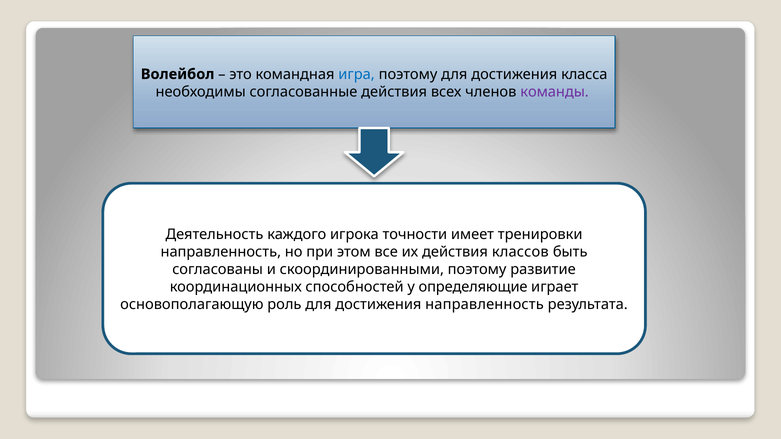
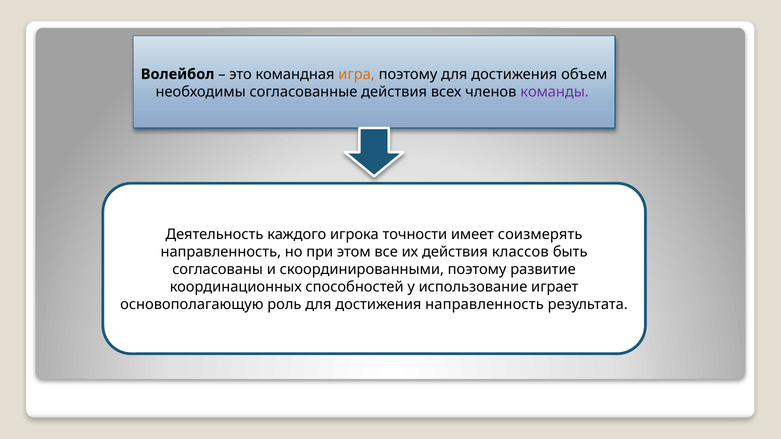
игра colour: blue -> orange
класса: класса -> объем
тренировки: тренировки -> соизмерять
определяющие: определяющие -> использование
